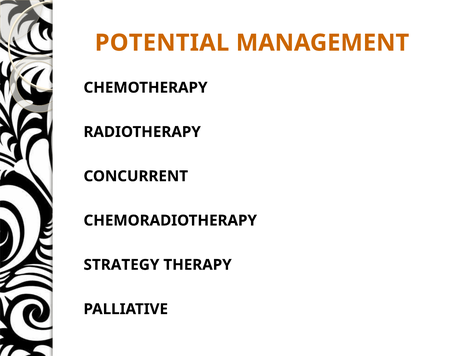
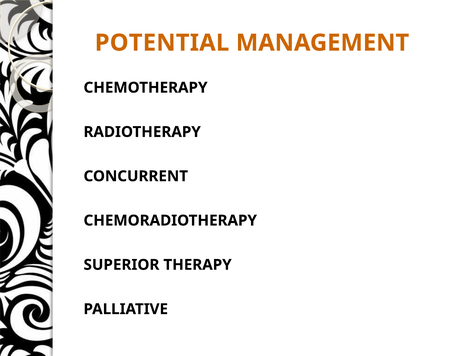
STRATEGY: STRATEGY -> SUPERIOR
